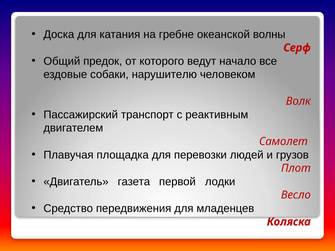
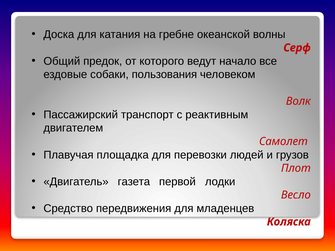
нарушителю: нарушителю -> пользования
